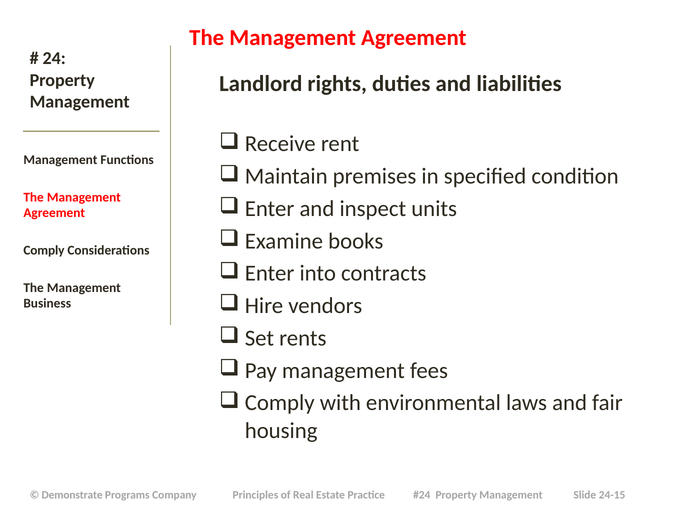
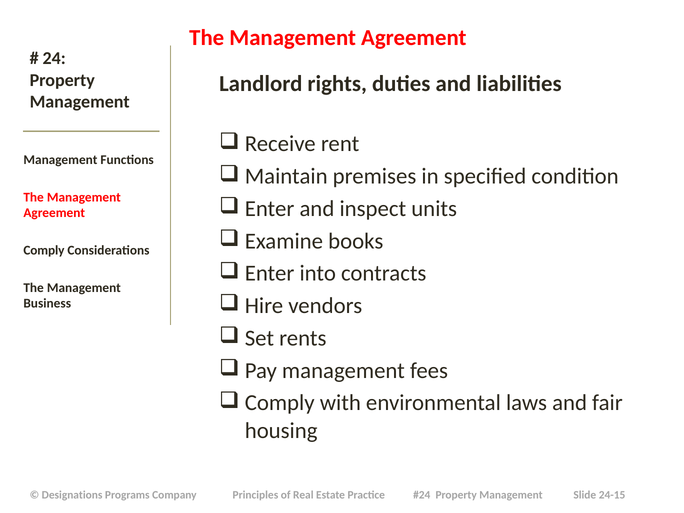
Demonstrate: Demonstrate -> Designations
